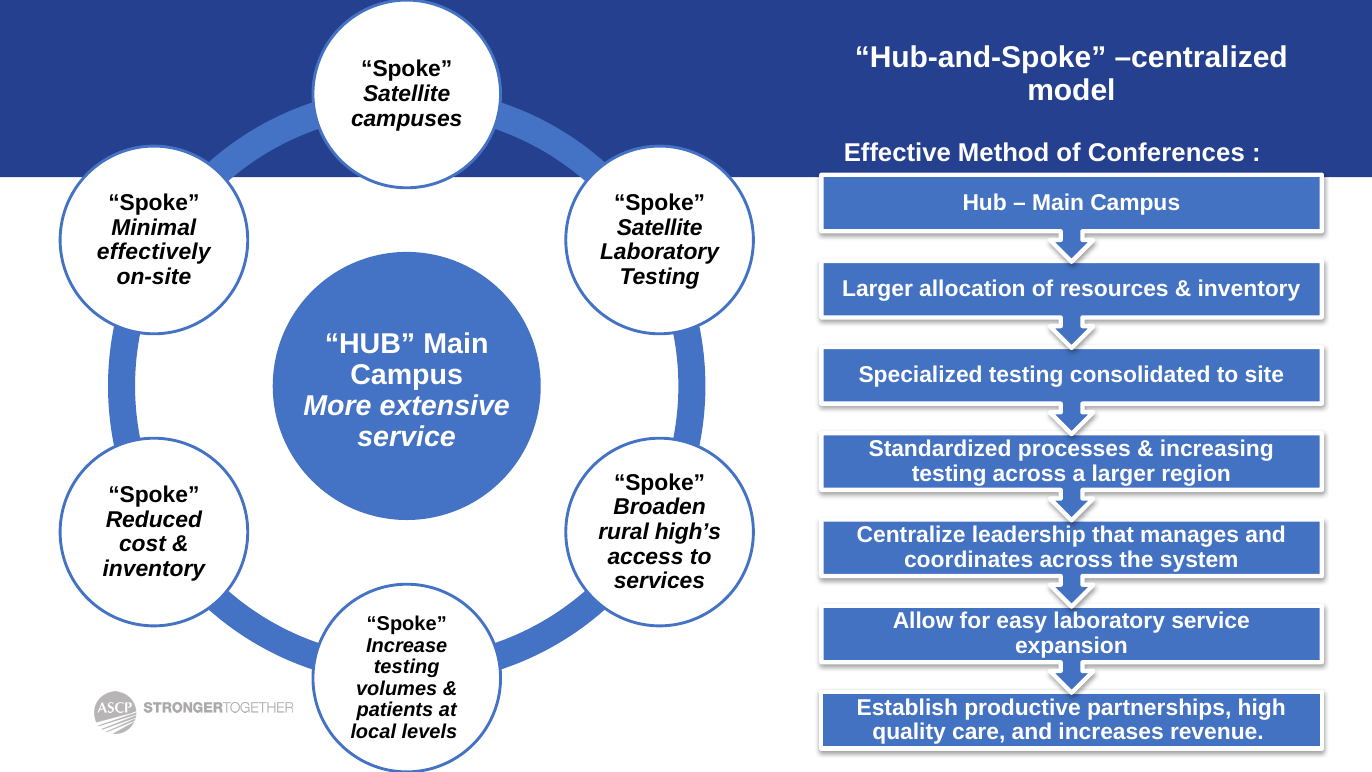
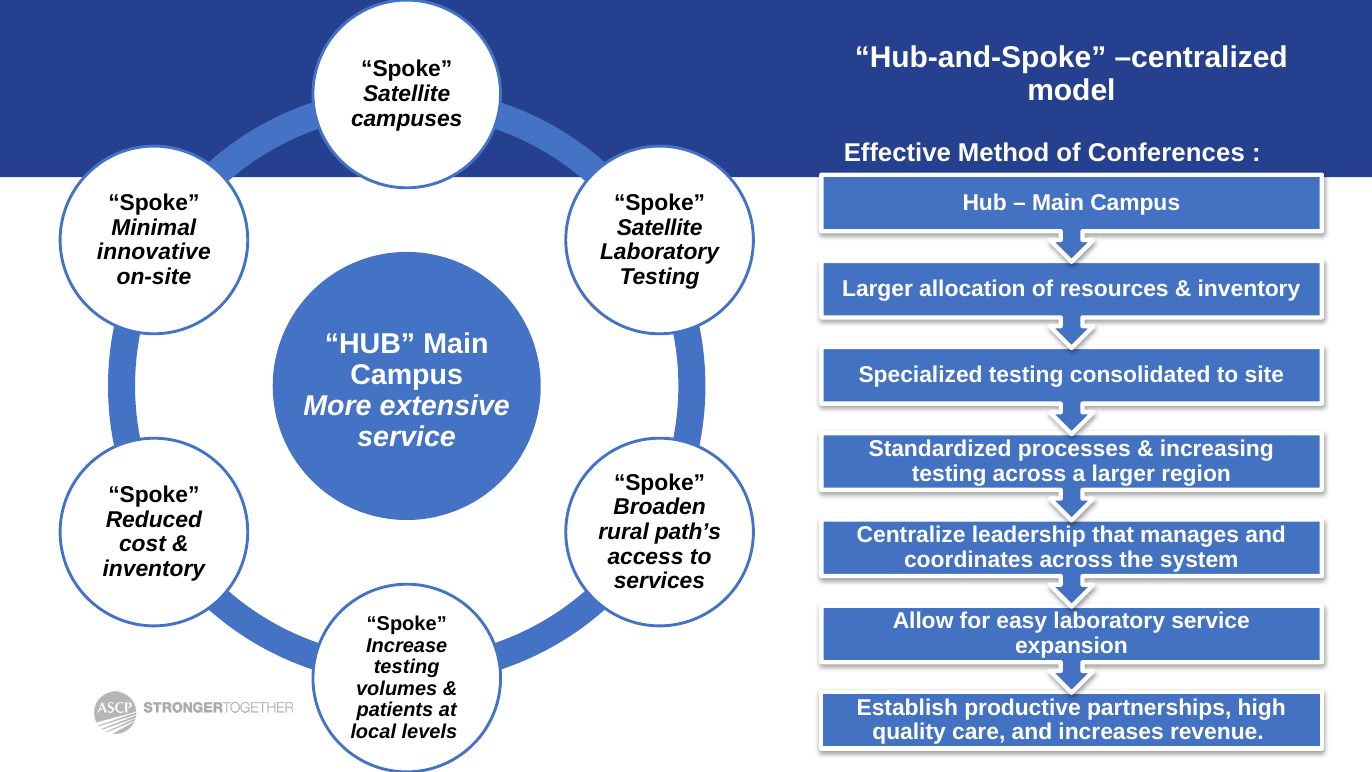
effectively: effectively -> innovative
high’s: high’s -> path’s
